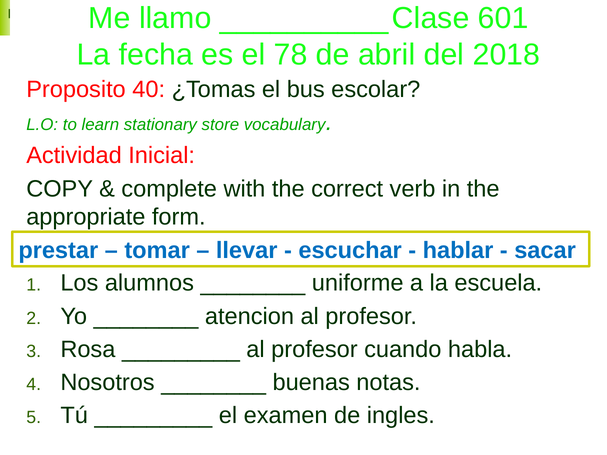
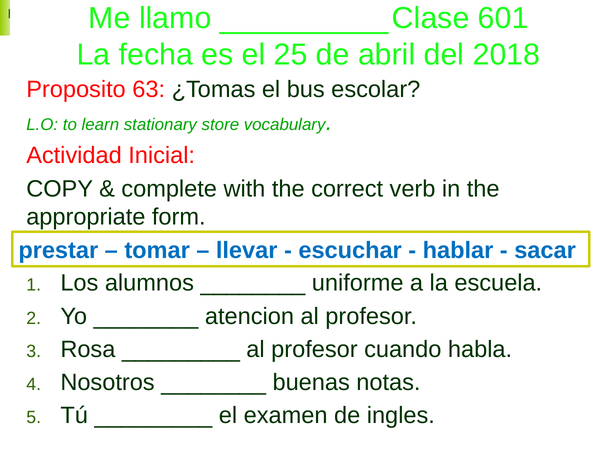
78: 78 -> 25
40: 40 -> 63
